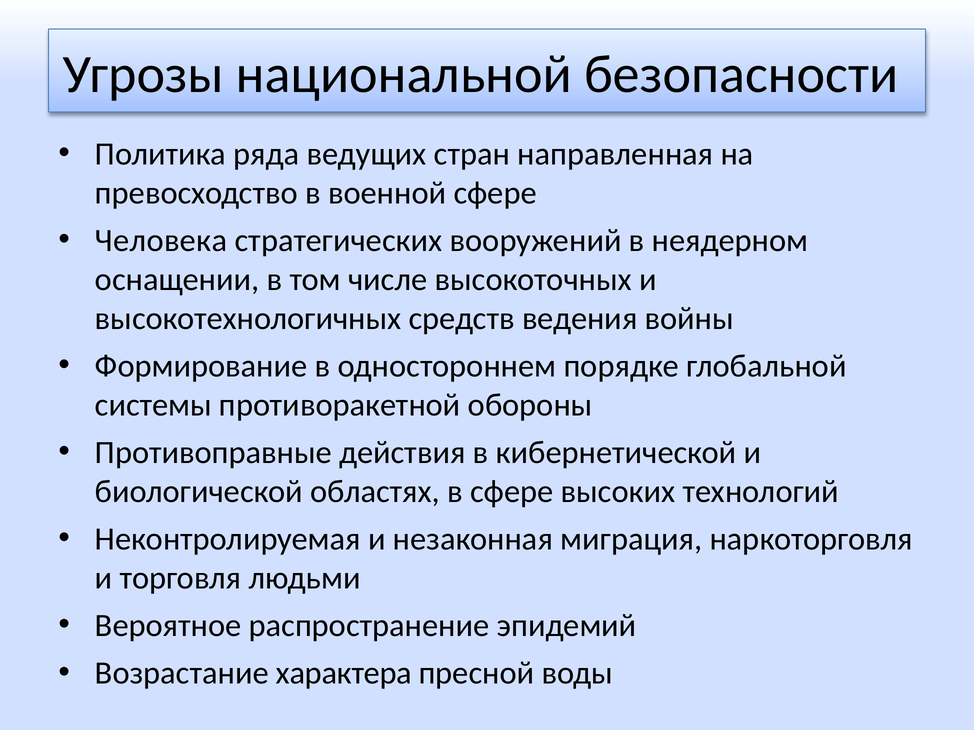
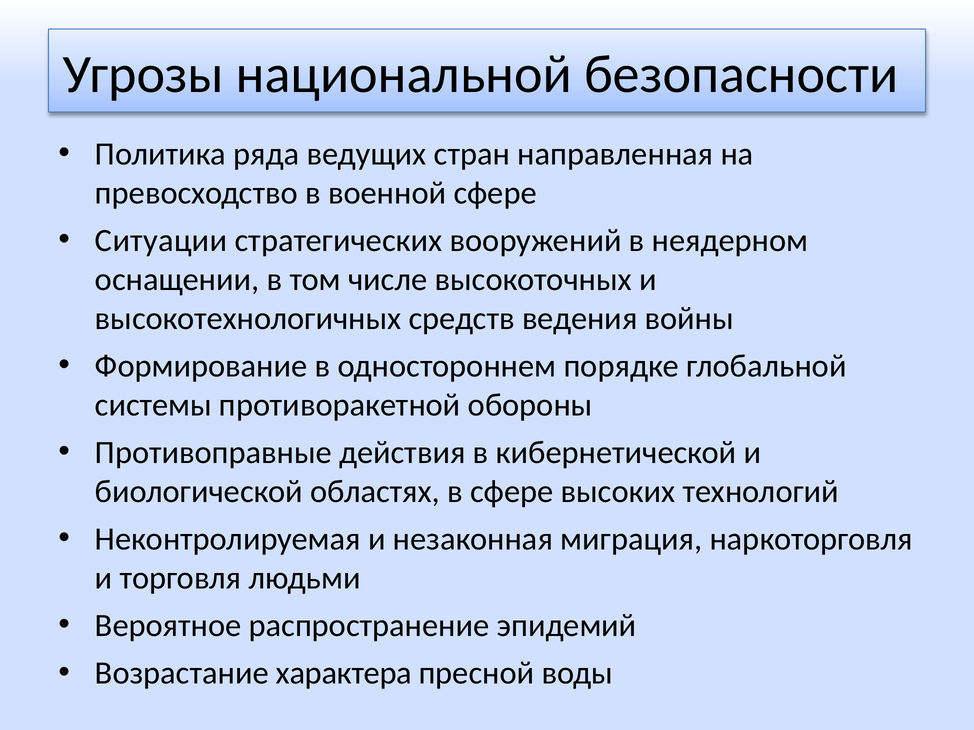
Человека: Человека -> Ситуации
